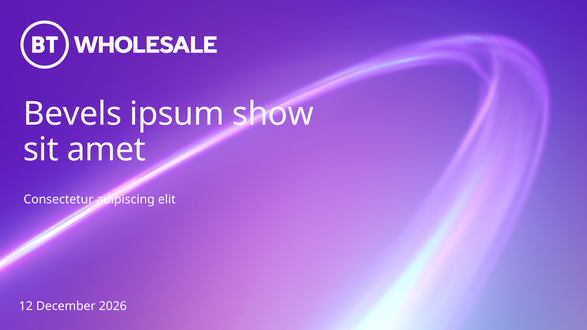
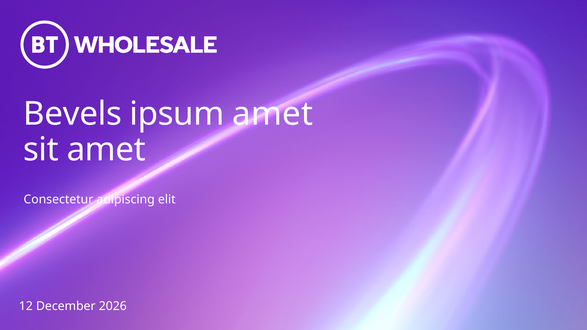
ipsum show: show -> amet
